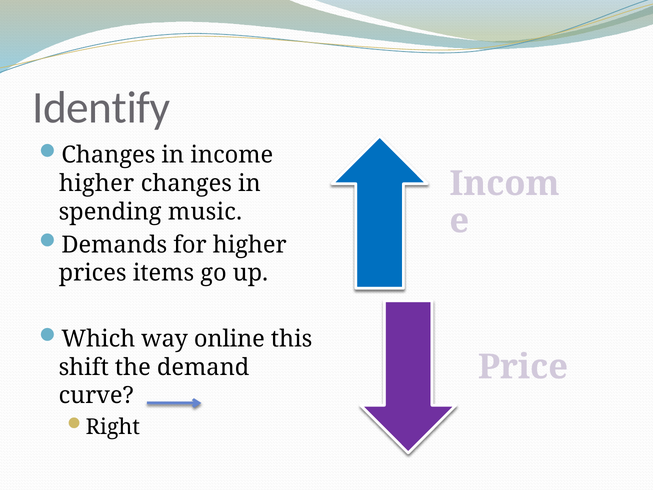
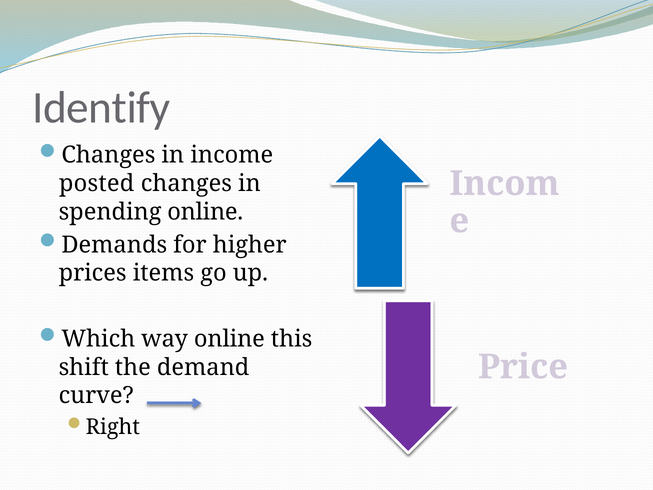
higher at (97, 183): higher -> posted
spending music: music -> online
